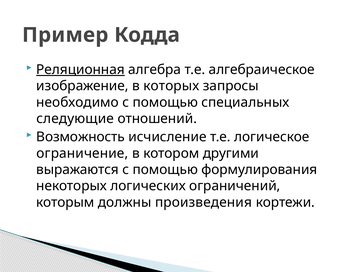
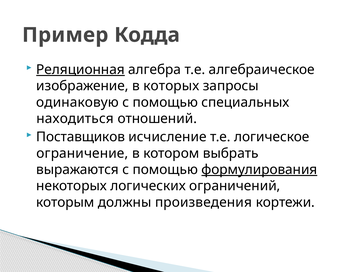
необходимо: необходимо -> одинаковую
следующие: следующие -> находиться
Возможность: Возможность -> Поставщиков
другими: другими -> выбрать
формулирования underline: none -> present
